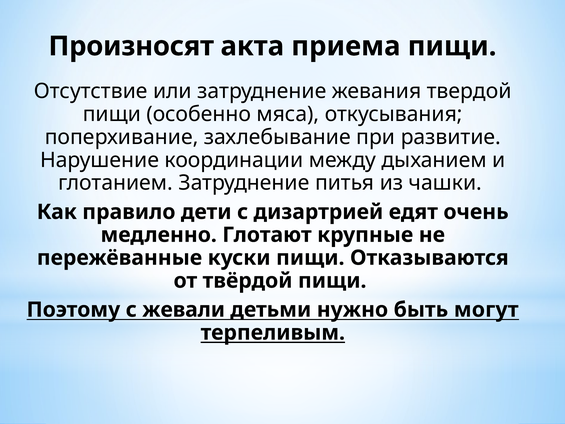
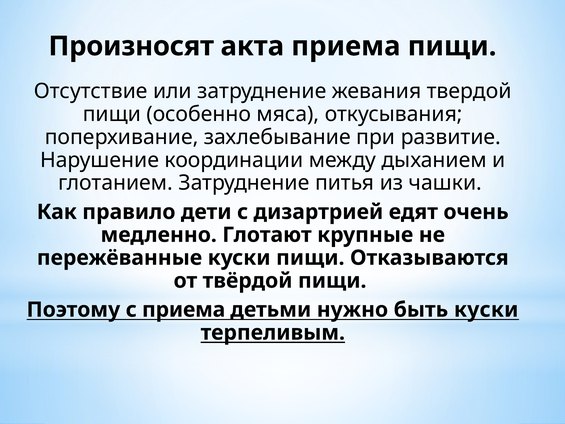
с жевали: жевали -> приема
быть могут: могут -> куски
